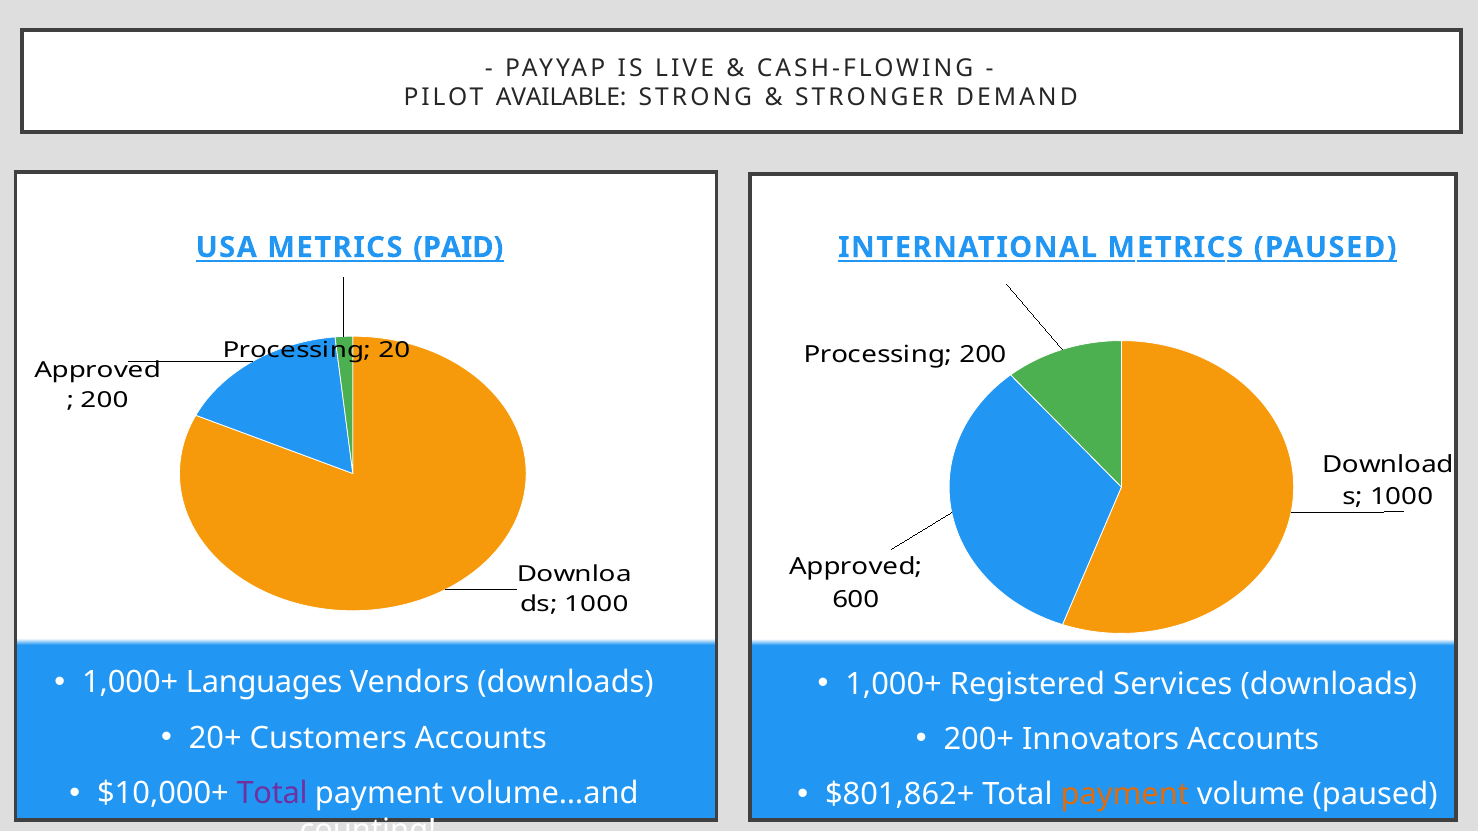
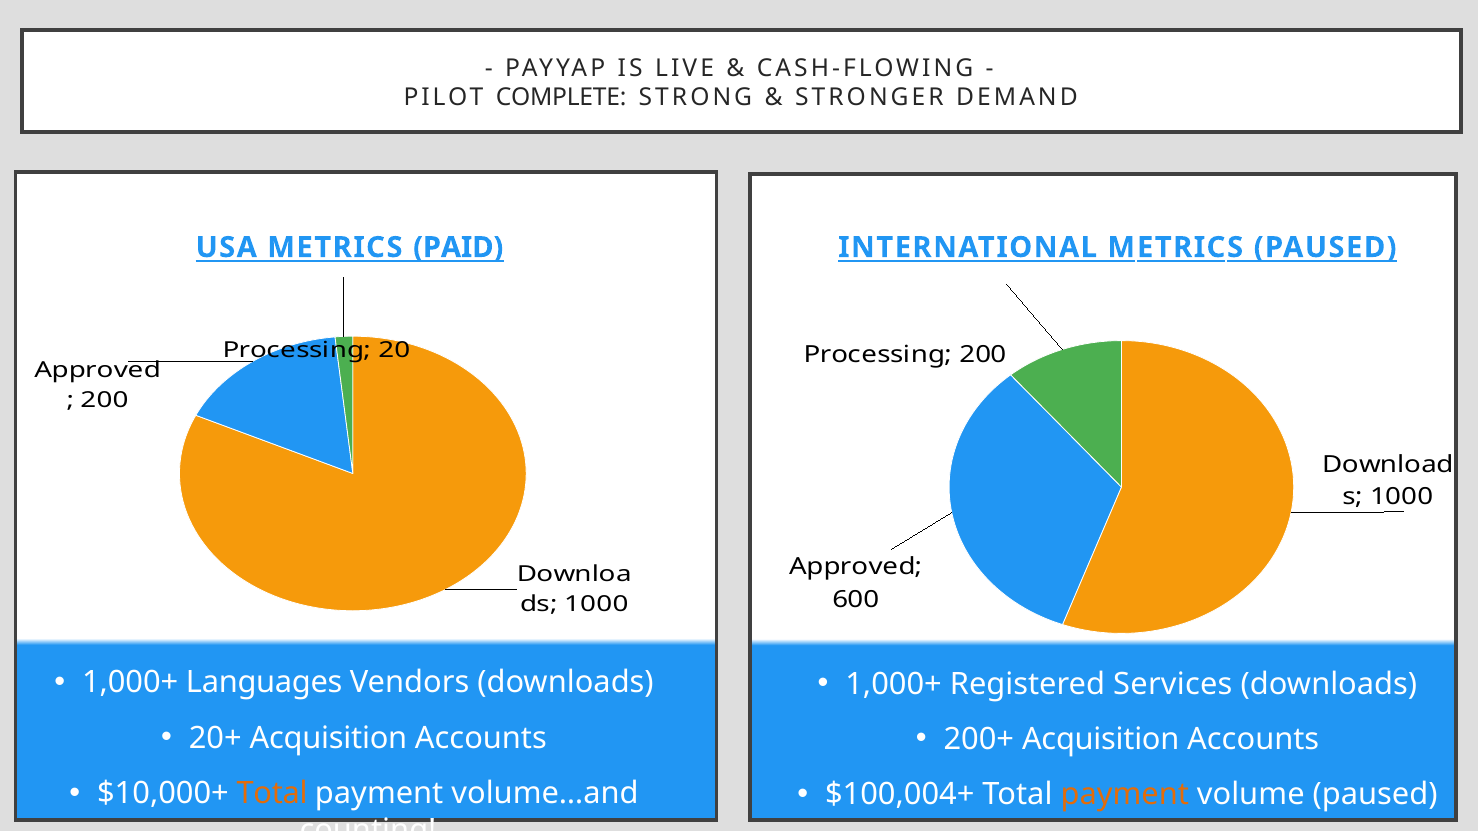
AVAILABLE: AVAILABLE -> COMPLETE
20+ Customers: Customers -> Acquisition
200+ Innovators: Innovators -> Acquisition
Total at (272, 794) colour: purple -> orange
$801,862+: $801,862+ -> $100,004+
